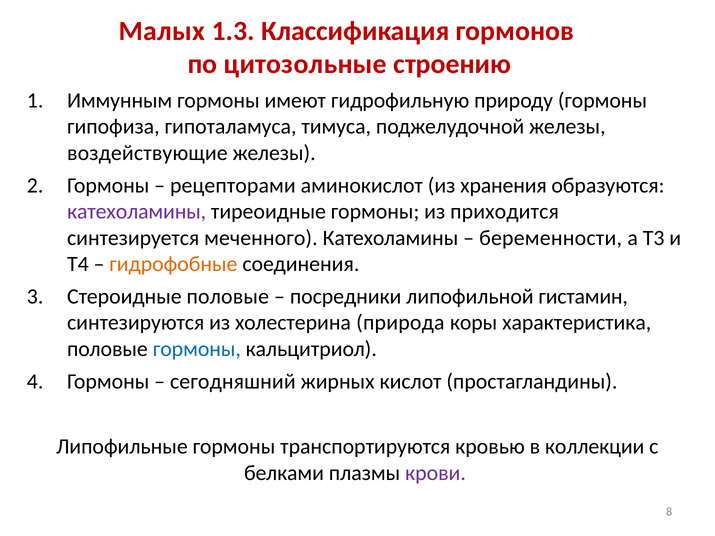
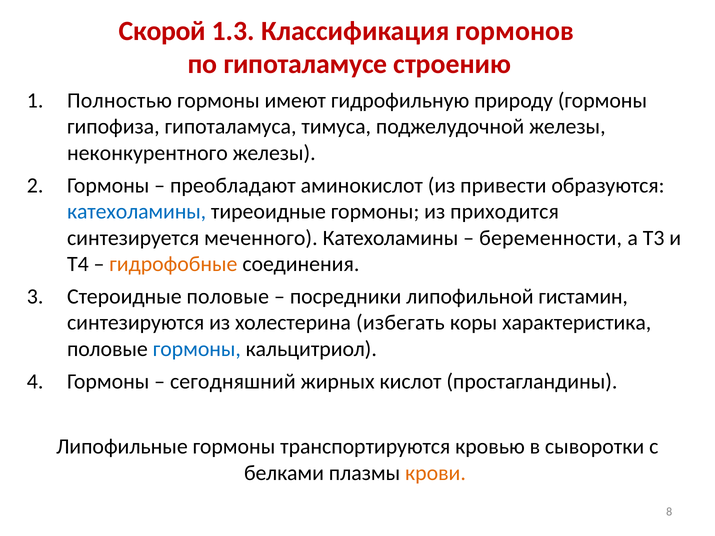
Малых: Малых -> Скорой
цитозольные: цитозольные -> гипоталамусе
Иммунным: Иммунным -> Полностью
воздействующие: воздействующие -> неконкурентного
рецепторами: рецепторами -> преобладают
хранения: хранения -> привести
катехоламины at (137, 212) colour: purple -> blue
природа: природа -> избегать
коллекции: коллекции -> сыворотки
крови colour: purple -> orange
